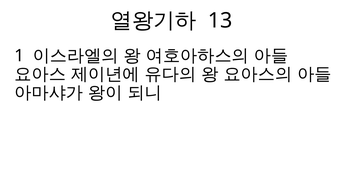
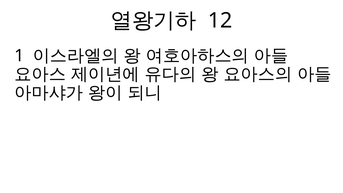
13: 13 -> 12
